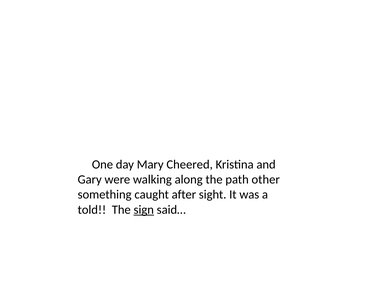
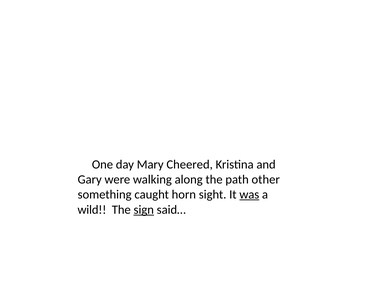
after: after -> horn
was underline: none -> present
told: told -> wild
